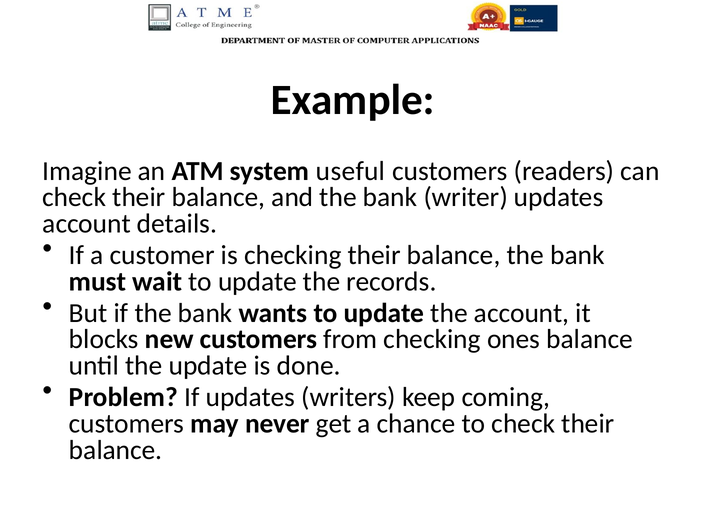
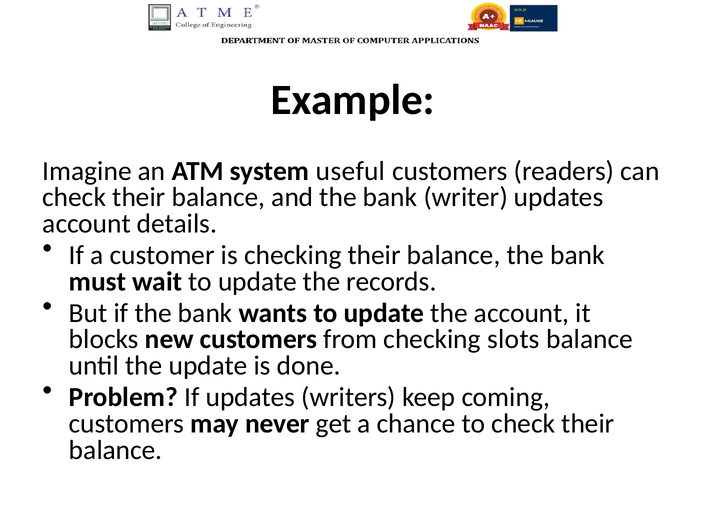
ones: ones -> slots
